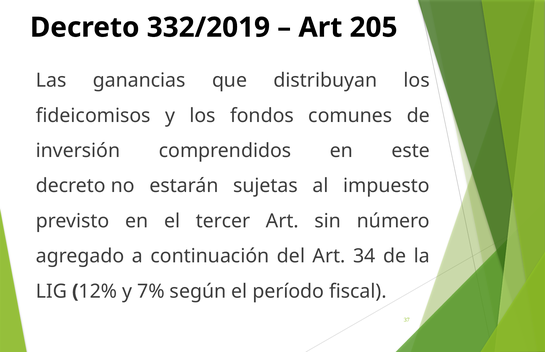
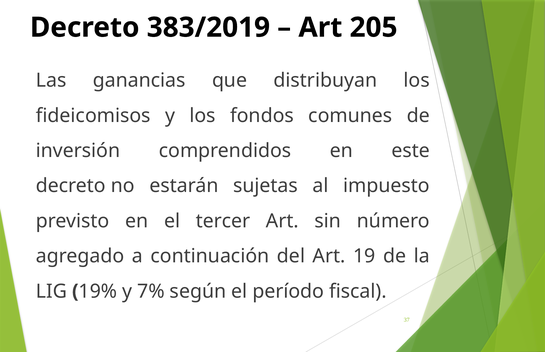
332/2019: 332/2019 -> 383/2019
34: 34 -> 19
12%: 12% -> 19%
